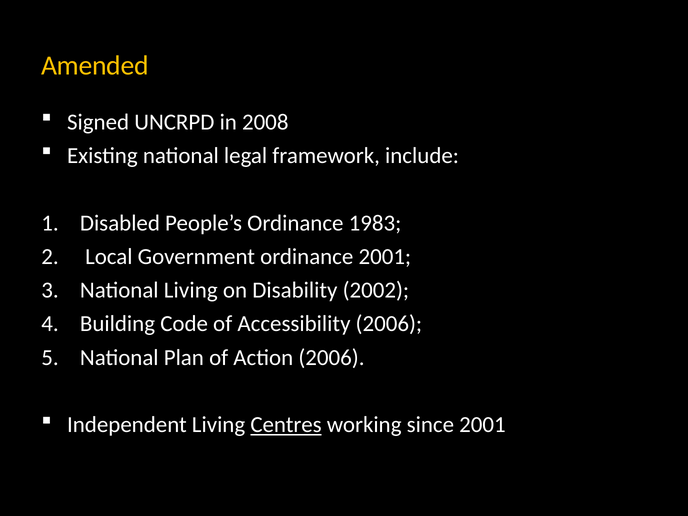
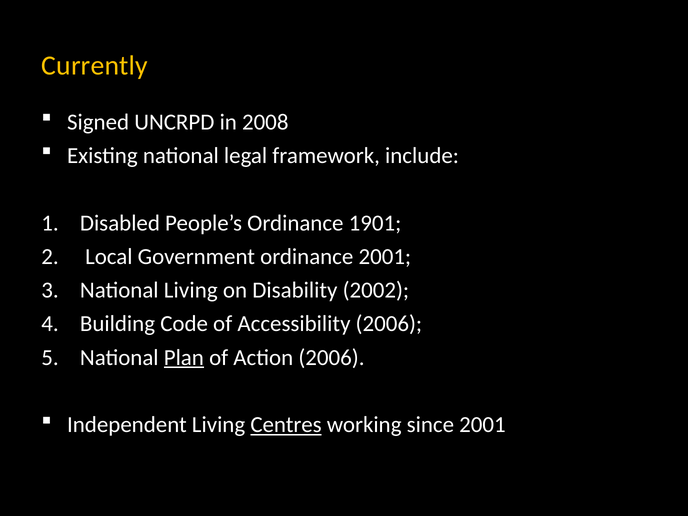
Amended: Amended -> Currently
1983: 1983 -> 1901
Plan underline: none -> present
